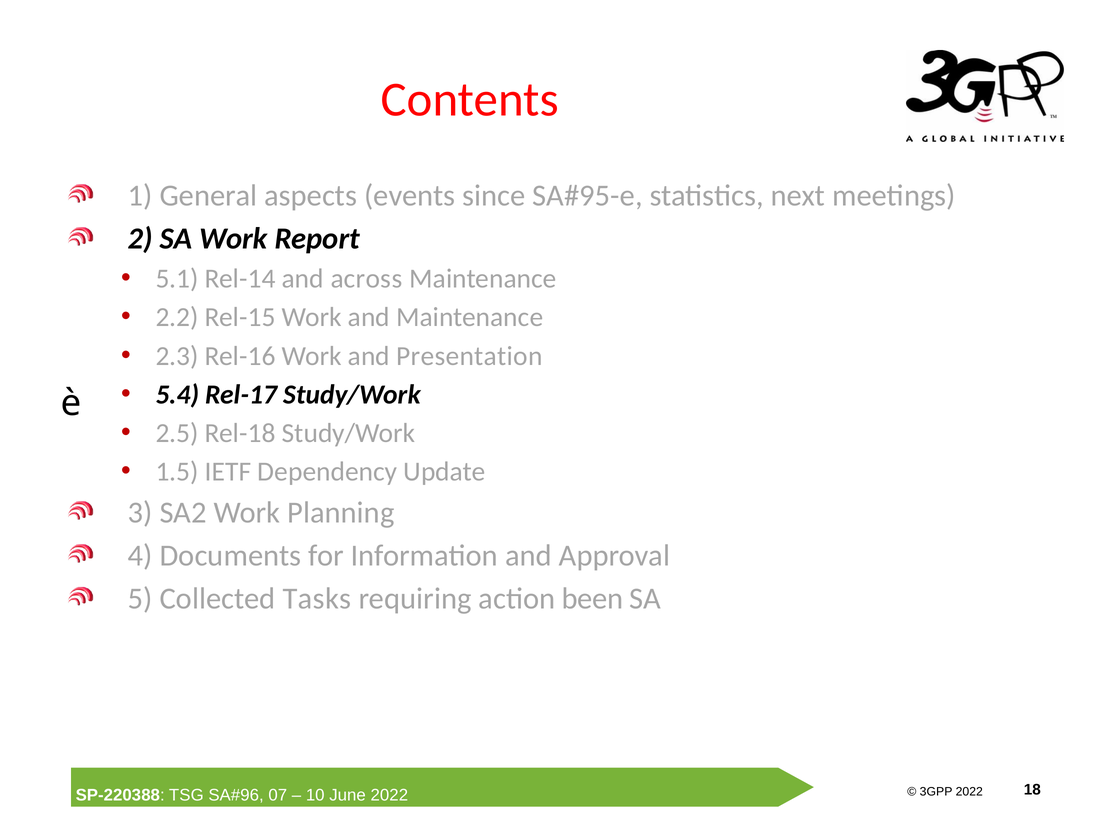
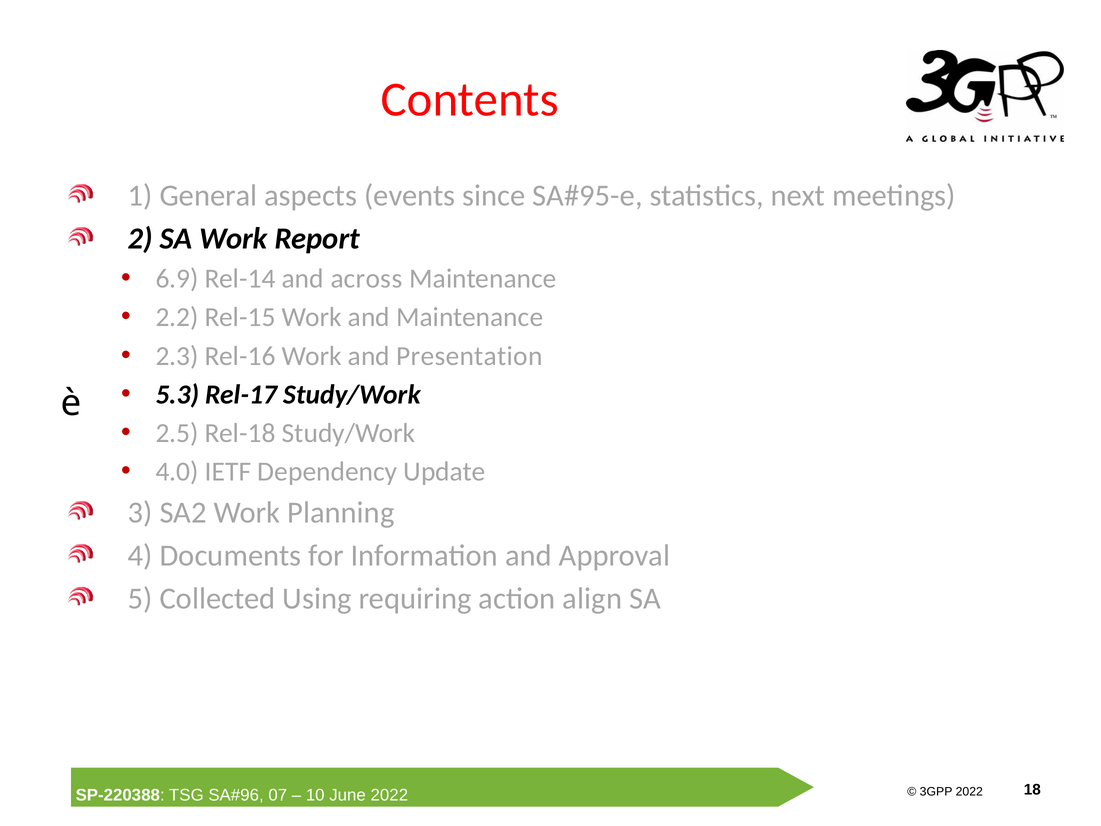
5.1: 5.1 -> 6.9
5.4: 5.4 -> 5.3
1.5: 1.5 -> 4.0
Tasks: Tasks -> Using
been: been -> align
